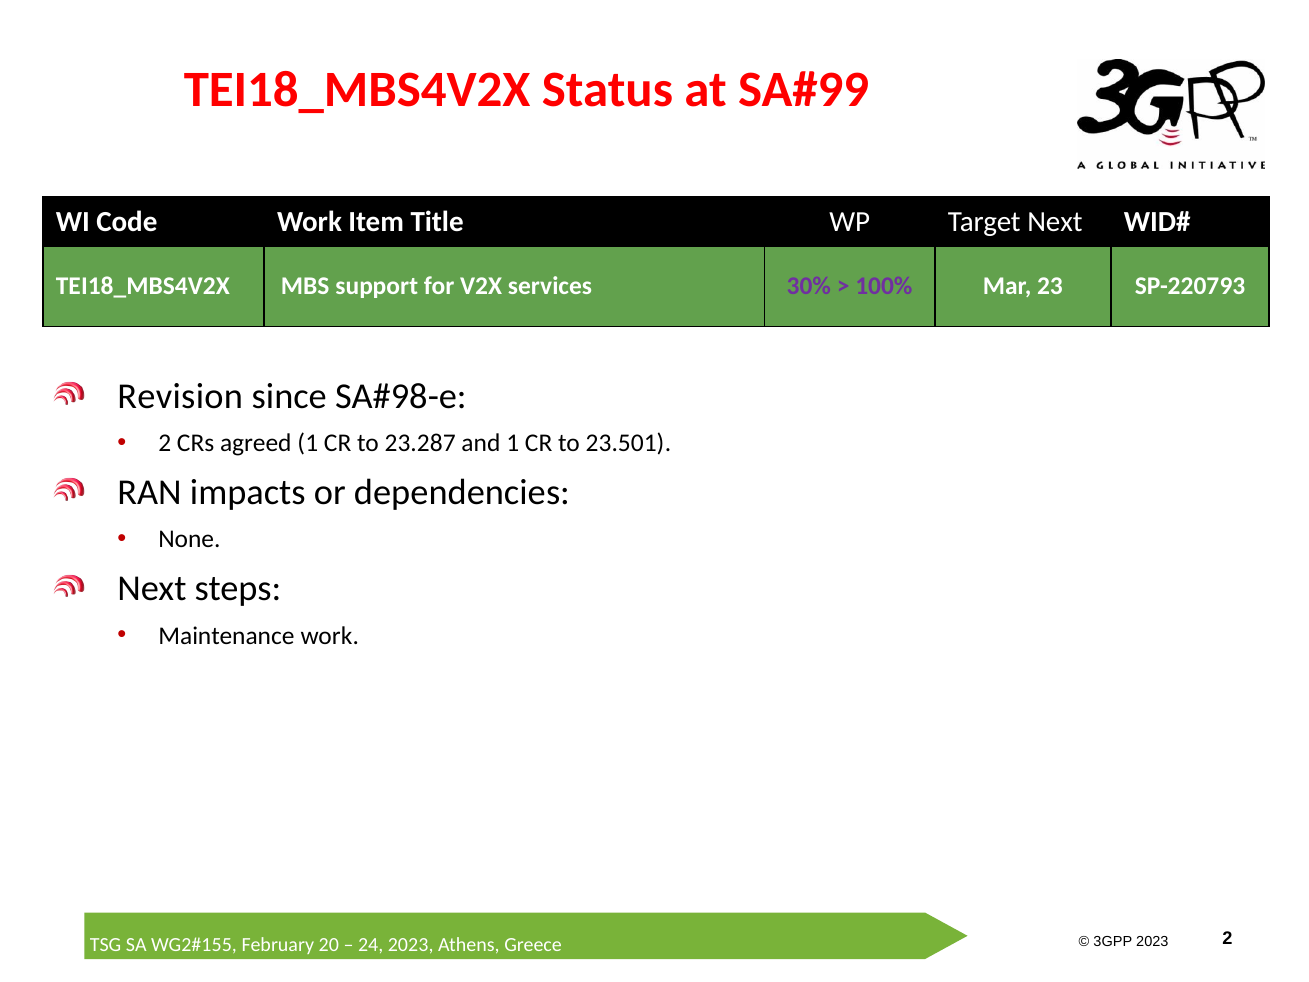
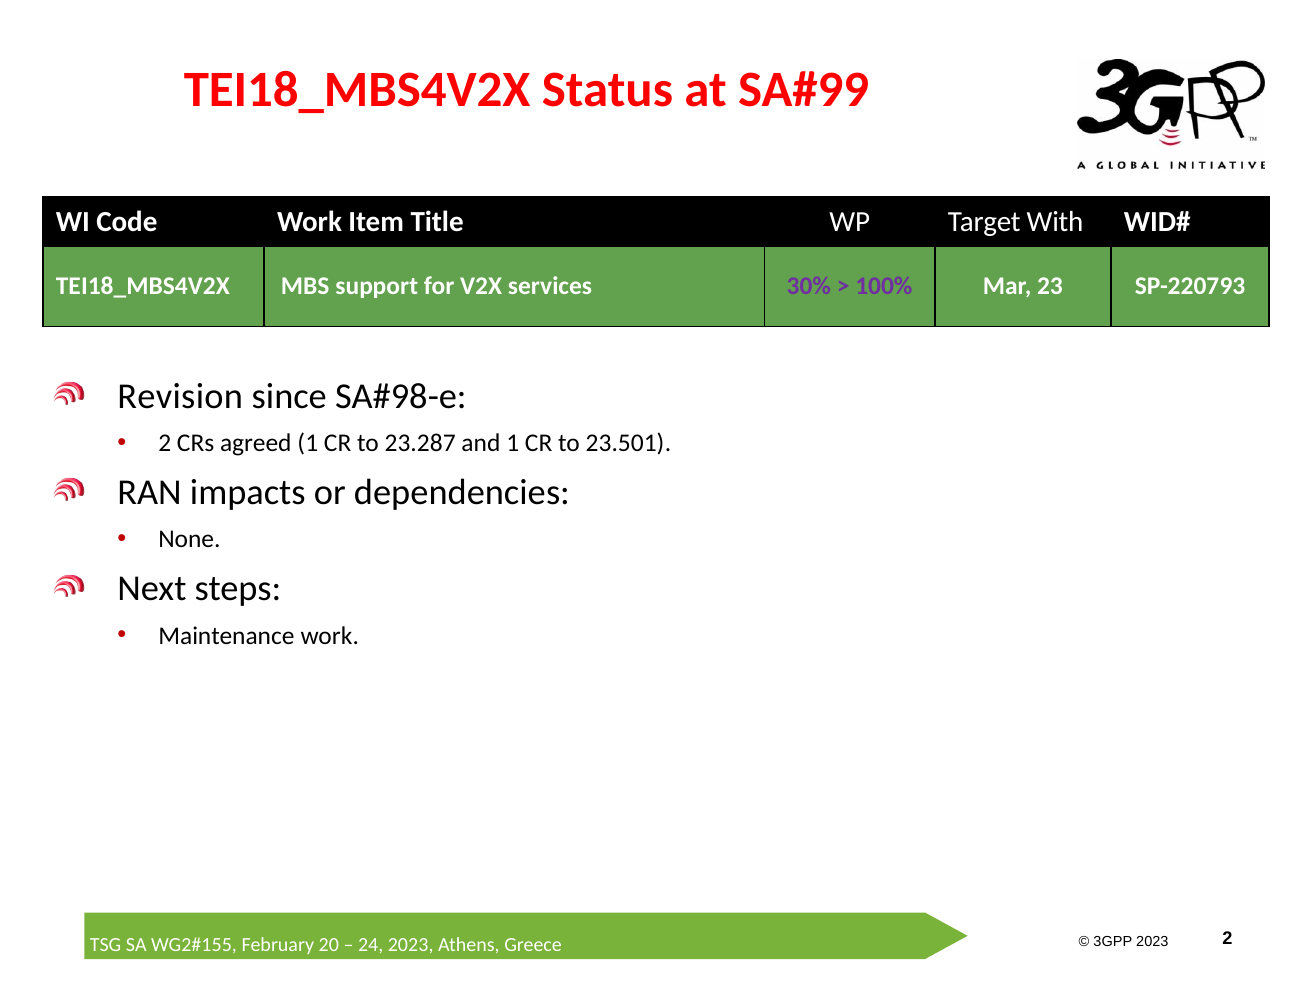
Target Next: Next -> With
